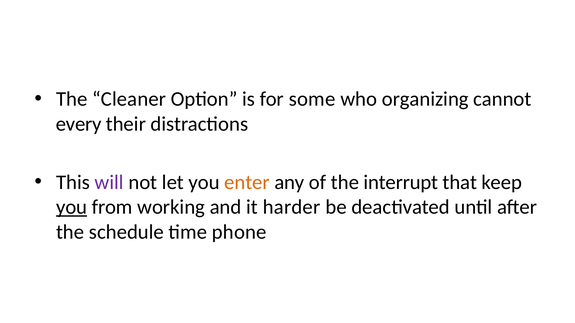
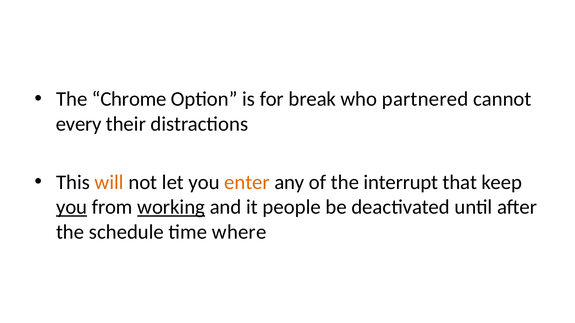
Cleaner: Cleaner -> Chrome
some: some -> break
organizing: organizing -> partnered
will colour: purple -> orange
working underline: none -> present
harder: harder -> people
phone: phone -> where
